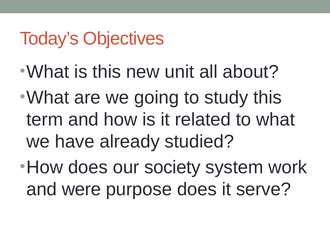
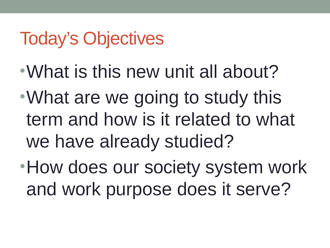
and were: were -> work
